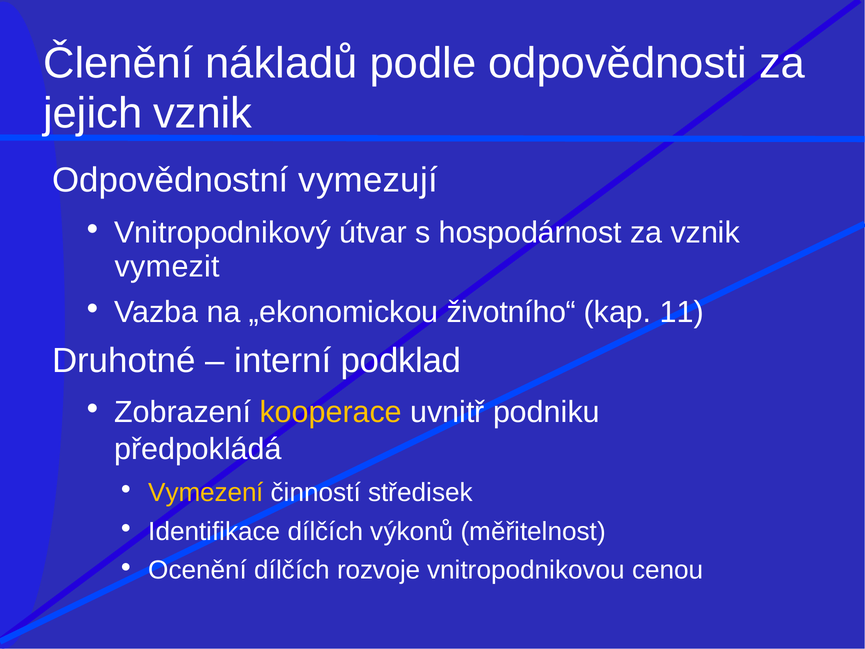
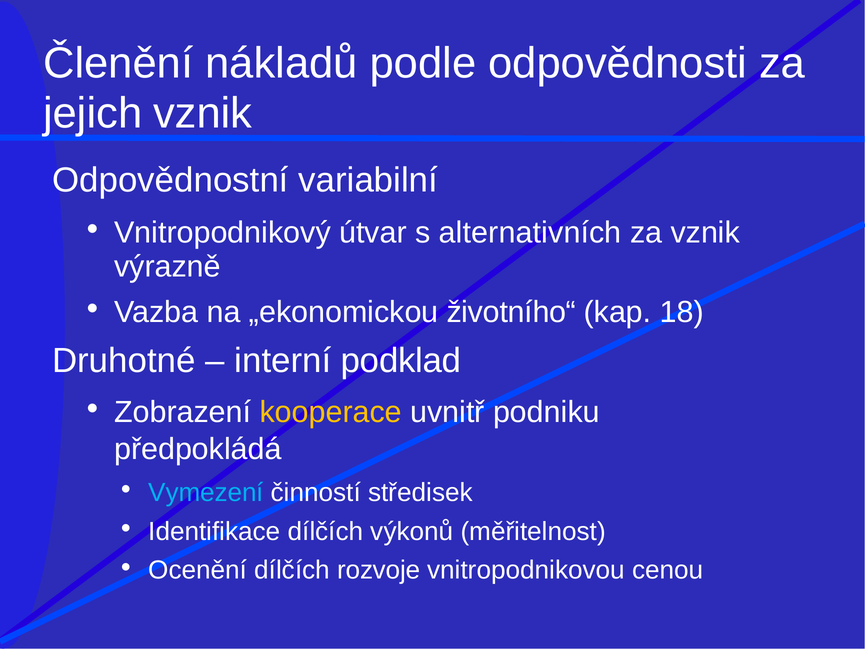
vymezují: vymezují -> variabilní
hospodárnost: hospodárnost -> alternativních
vymezit: vymezit -> výrazně
11: 11 -> 18
Vymezení colour: yellow -> light blue
